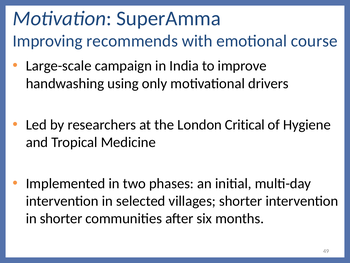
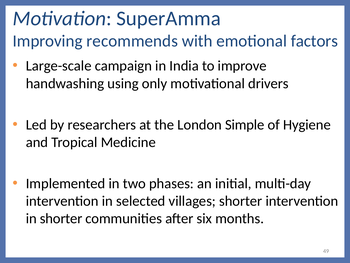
course: course -> factors
Critical: Critical -> Simple
